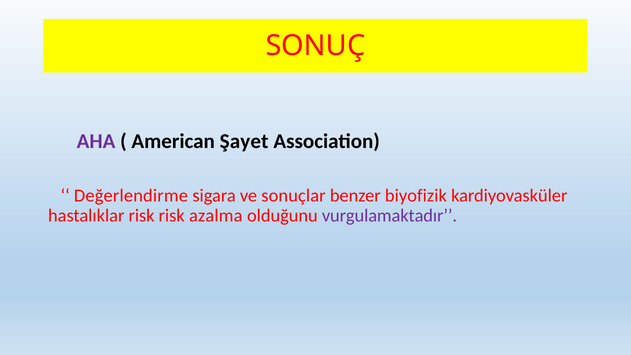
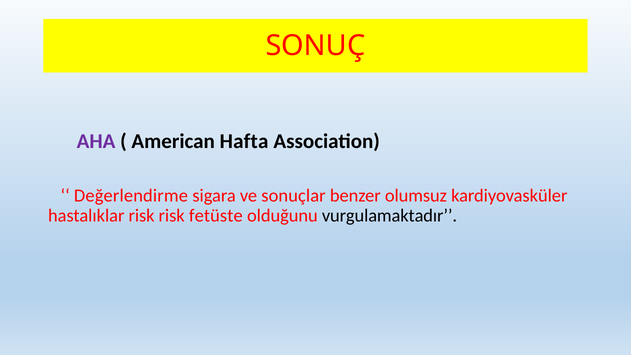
Şayet: Şayet -> Hafta
biyofizik: biyofizik -> olumsuz
azalma: azalma -> fetüste
vurgulamaktadır colour: purple -> black
